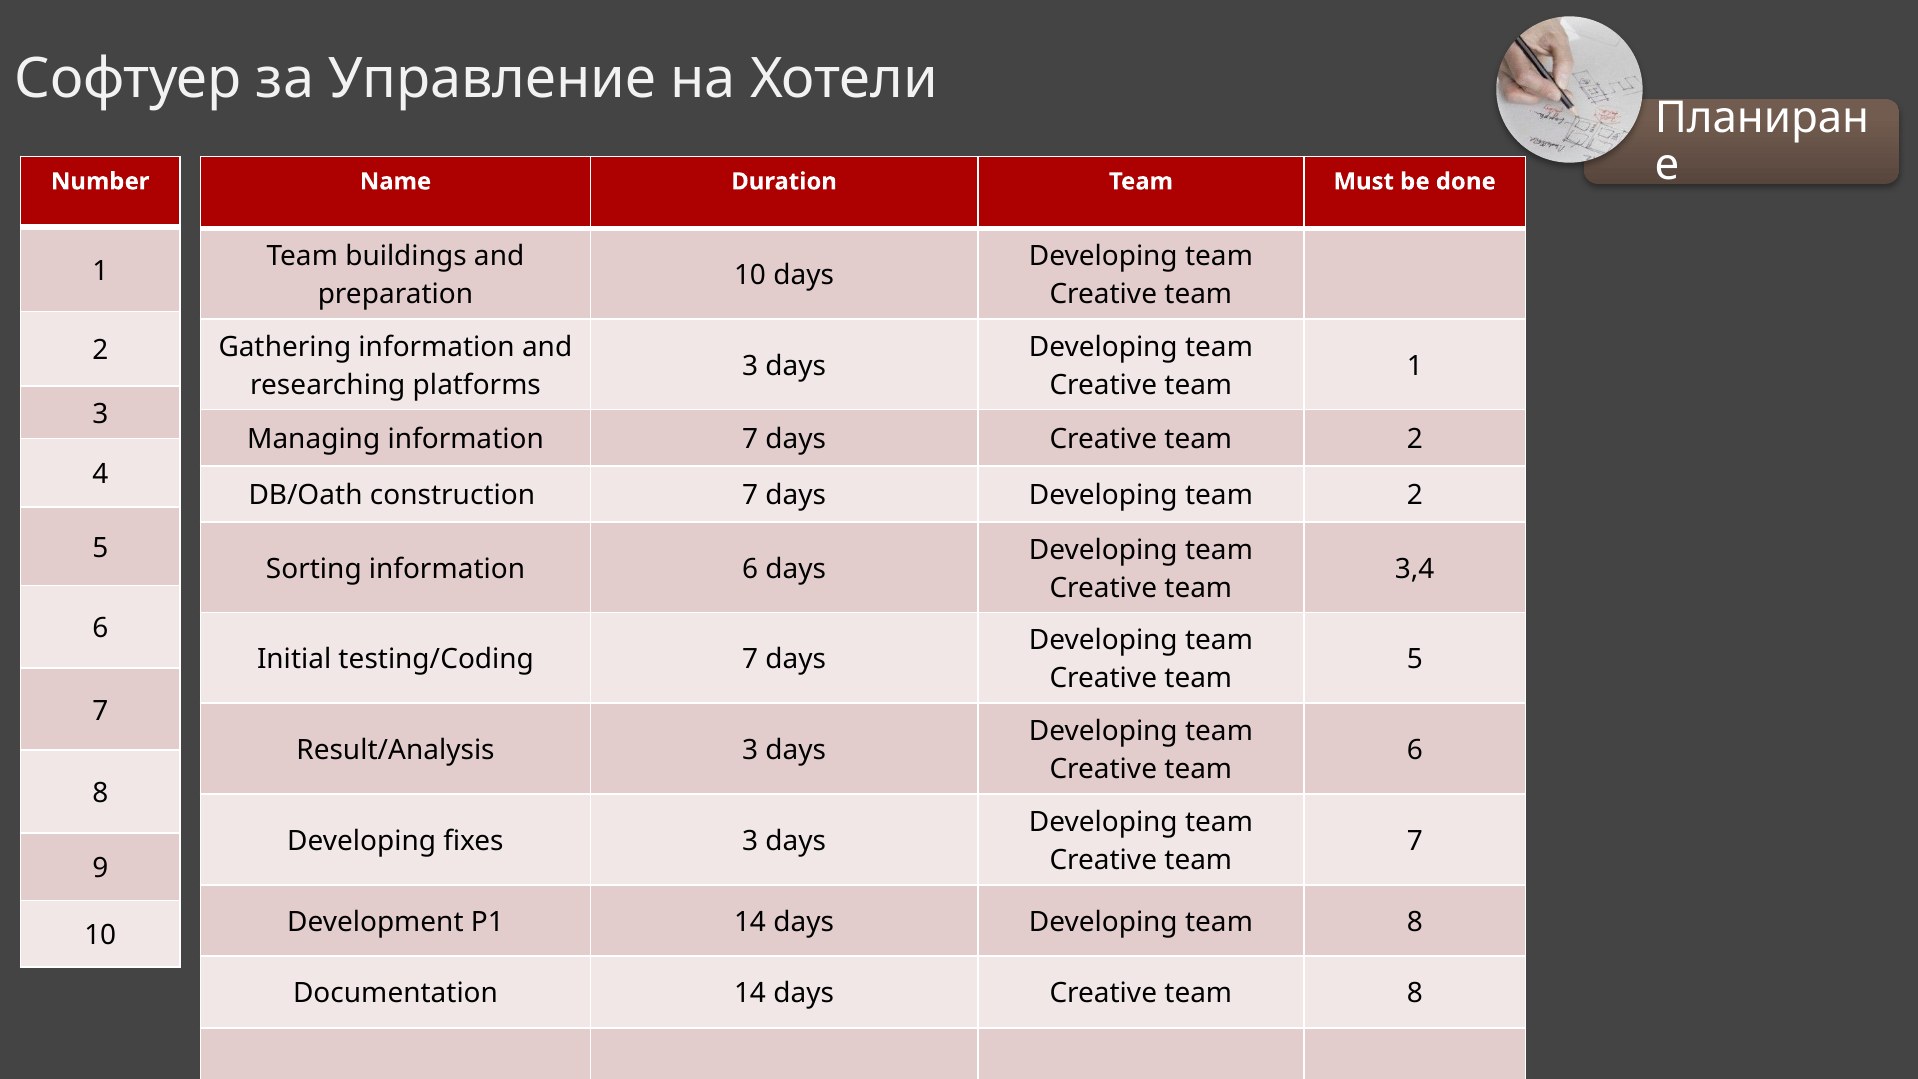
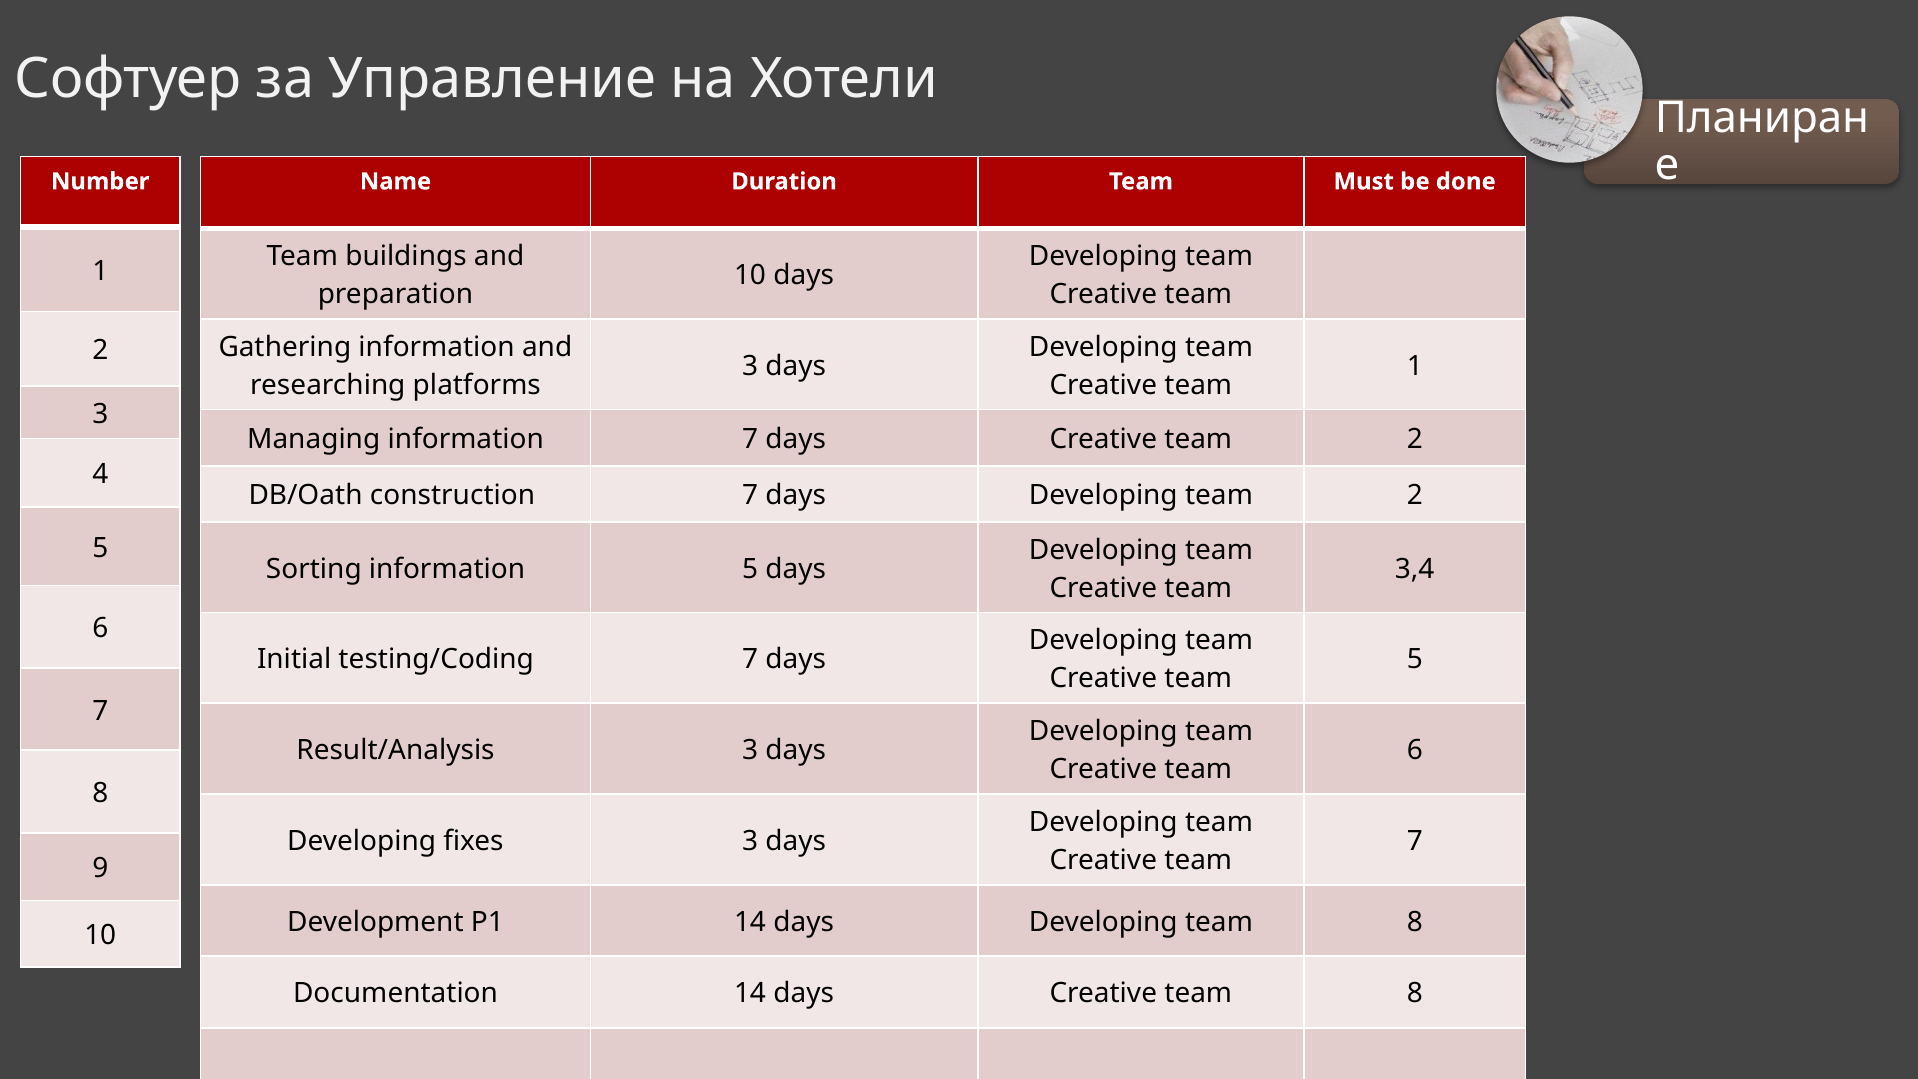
information 6: 6 -> 5
